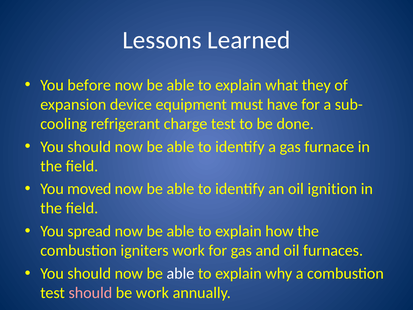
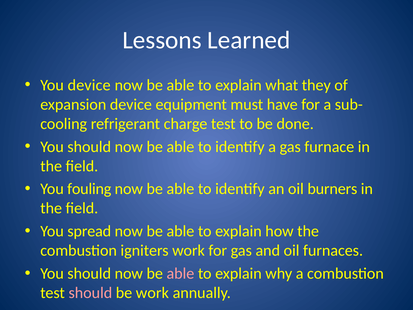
You before: before -> device
moved: moved -> fouling
ignition: ignition -> burners
able at (180, 273) colour: white -> pink
